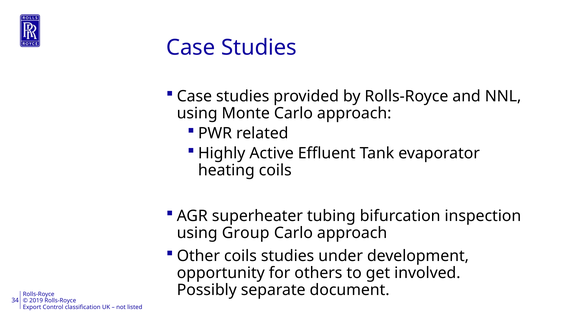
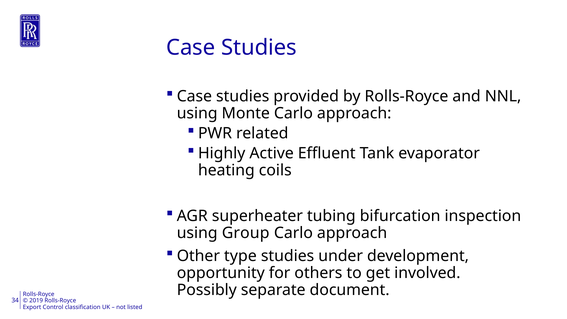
Other coils: coils -> type
